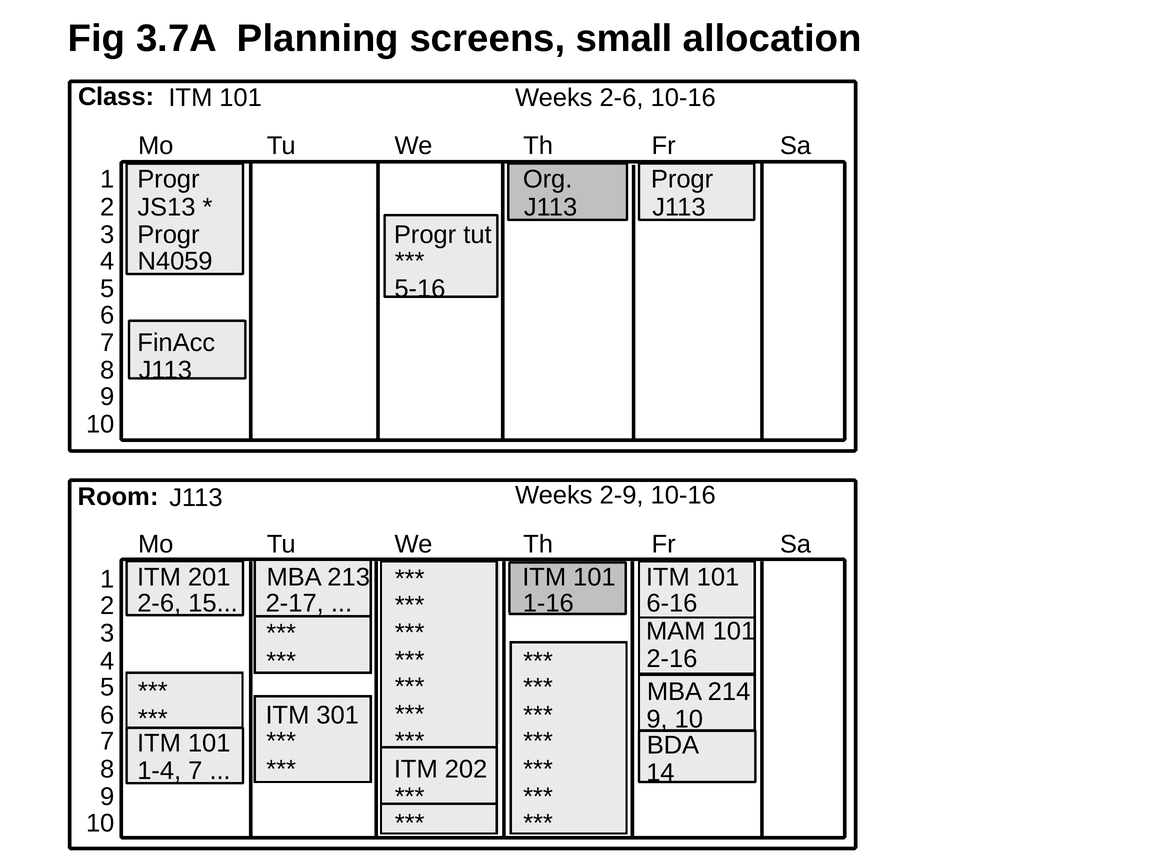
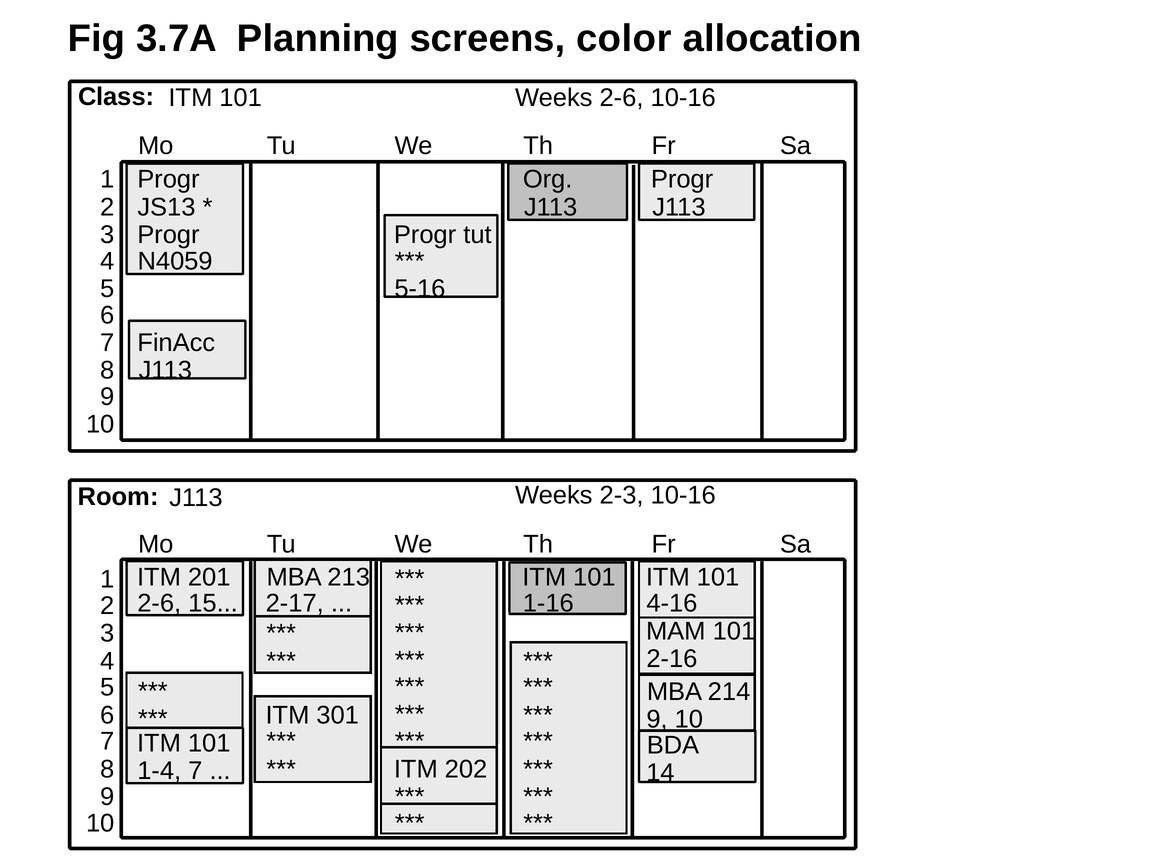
small: small -> color
2-9: 2-9 -> 2-3
6-16: 6-16 -> 4-16
